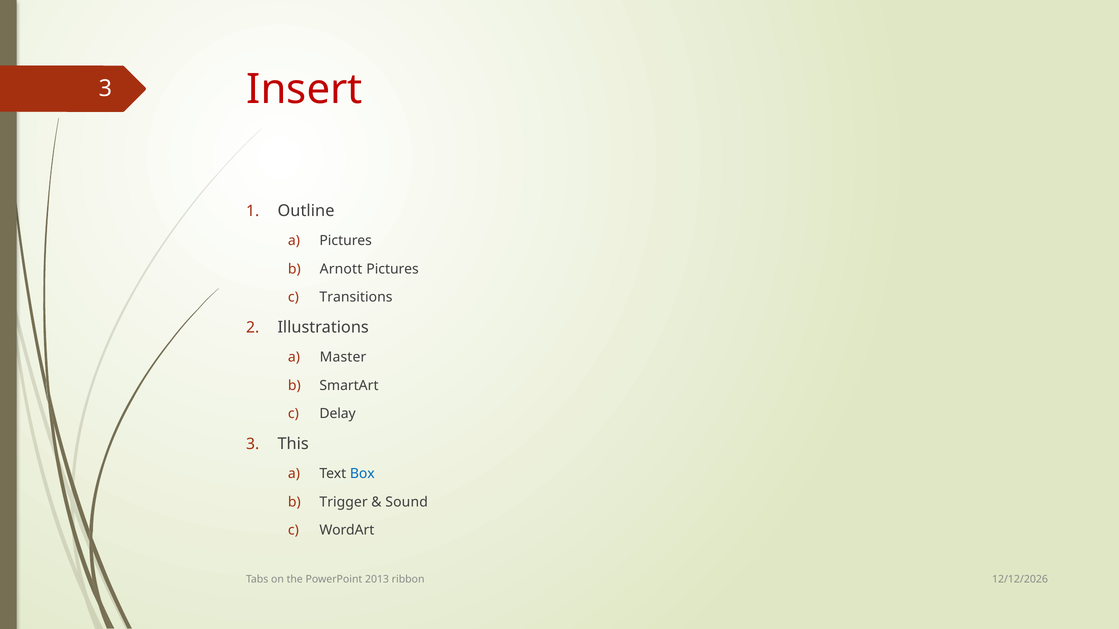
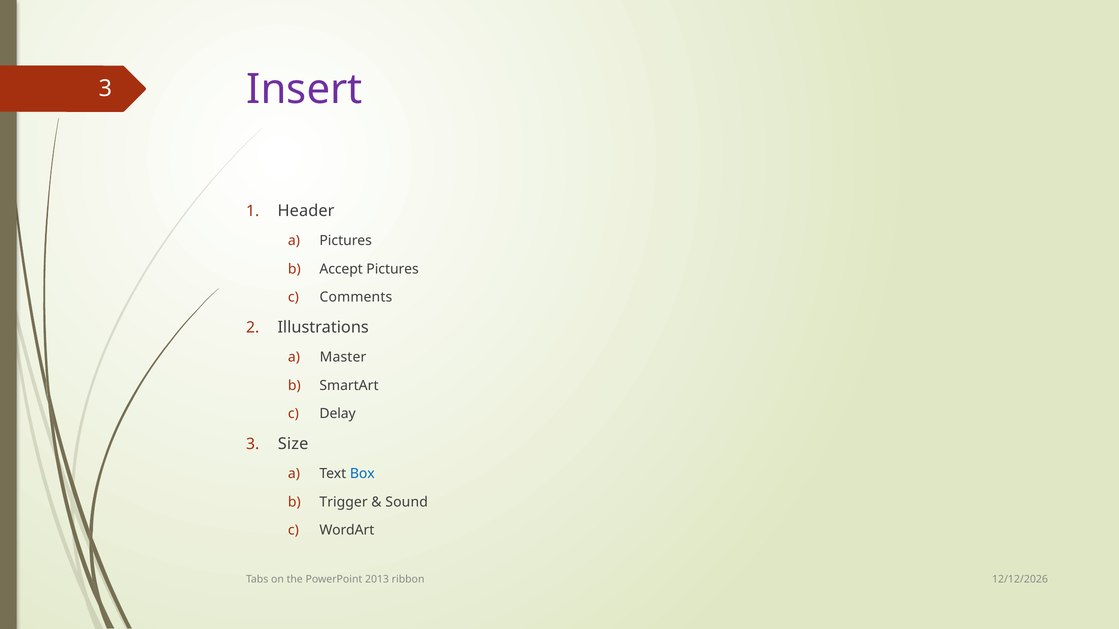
Insert colour: red -> purple
Outline: Outline -> Header
Arnott: Arnott -> Accept
Transitions: Transitions -> Comments
This: This -> Size
